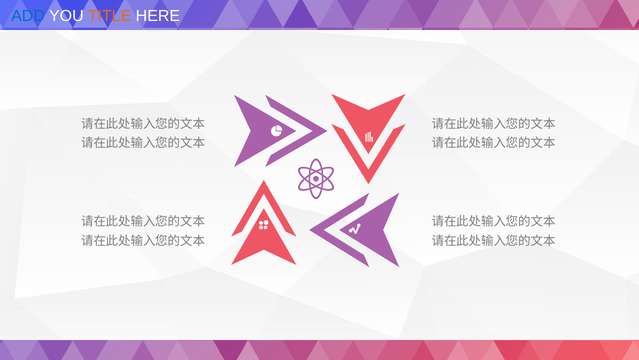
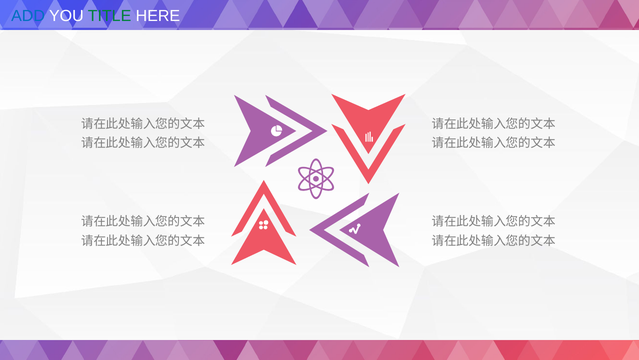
TITLE colour: orange -> green
